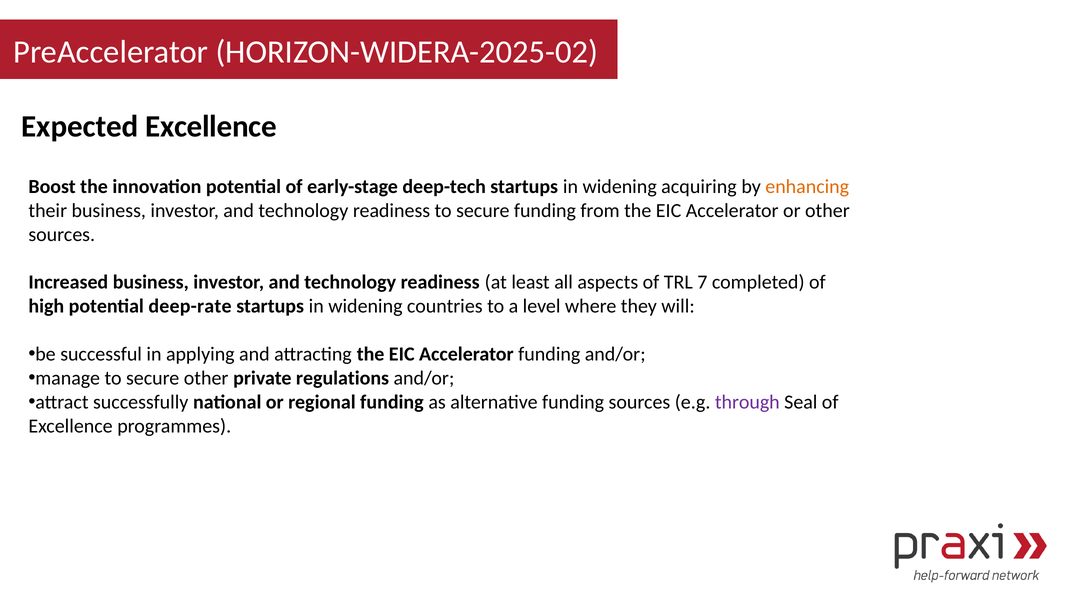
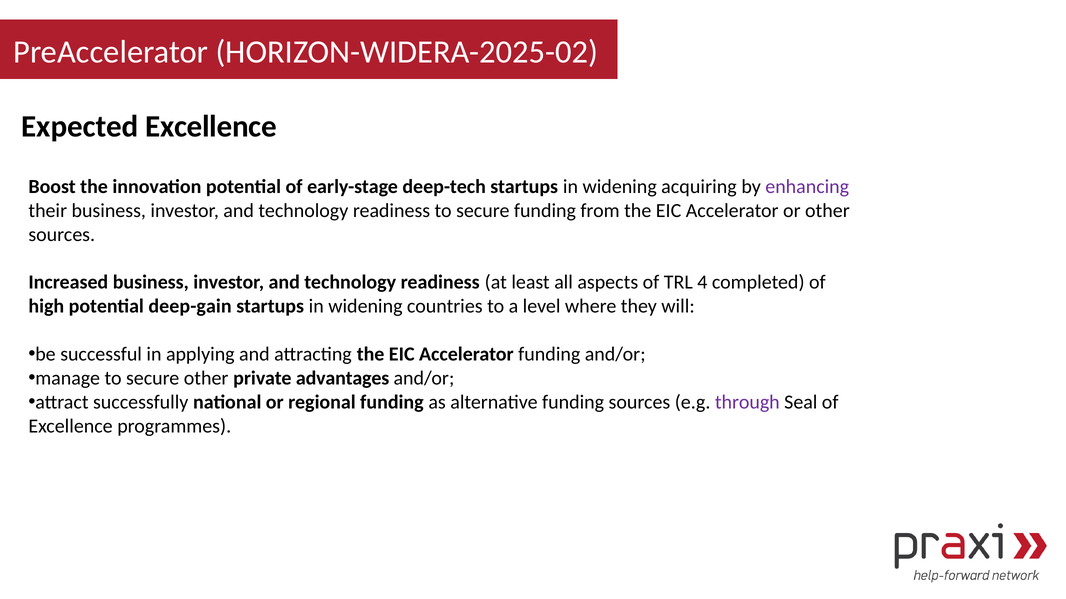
enhancing colour: orange -> purple
7: 7 -> 4
deep-rate: deep-rate -> deep-gain
regulations: regulations -> advantages
